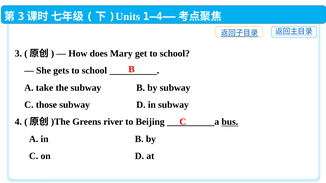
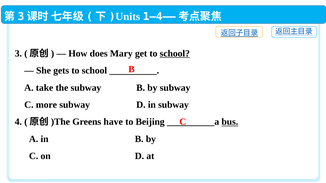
school at (175, 54) underline: none -> present
those: those -> more
river: river -> have
